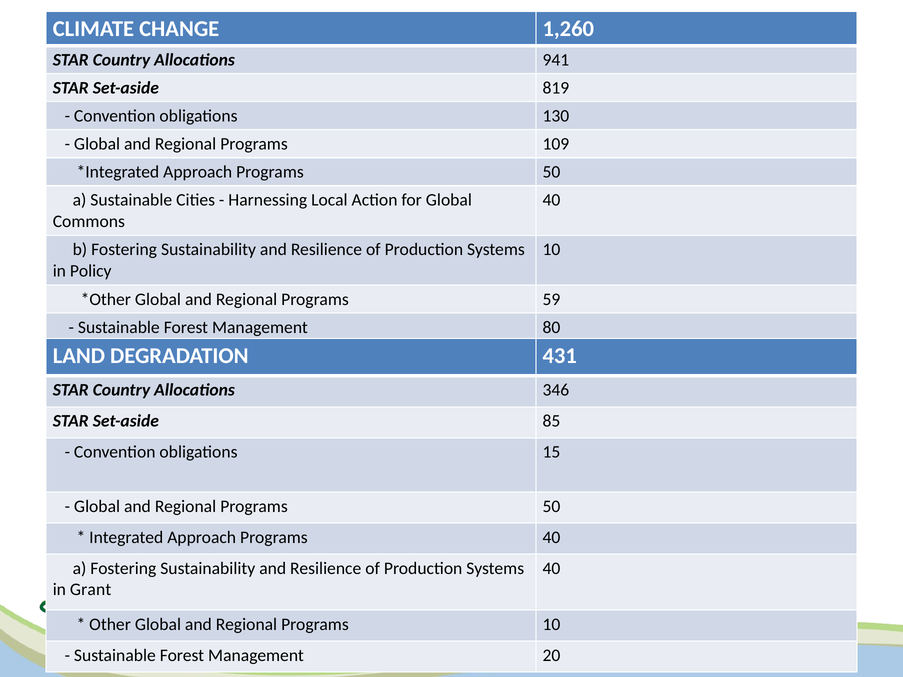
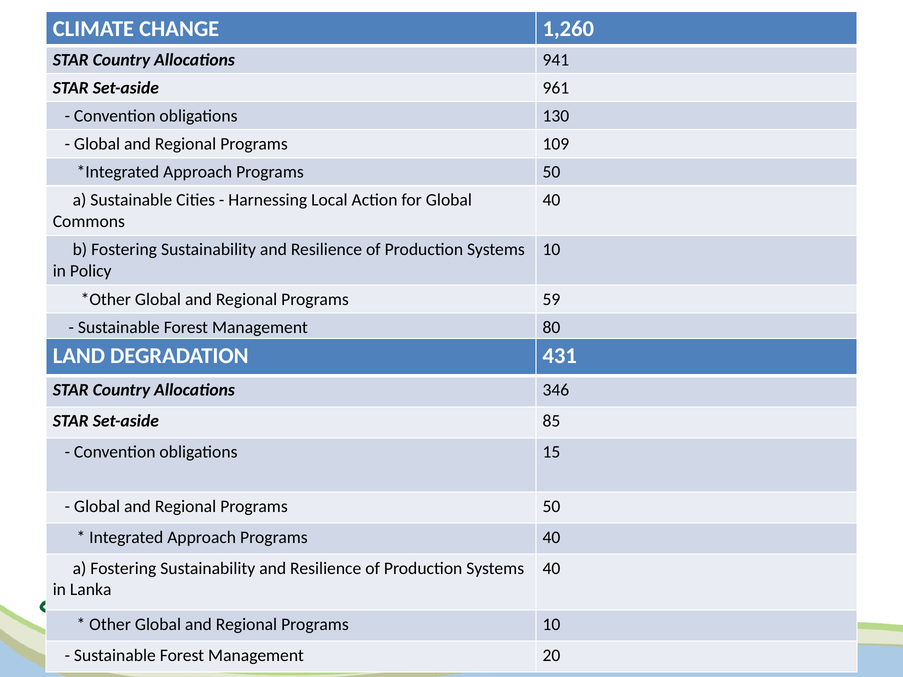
819: 819 -> 961
Grant: Grant -> Lanka
